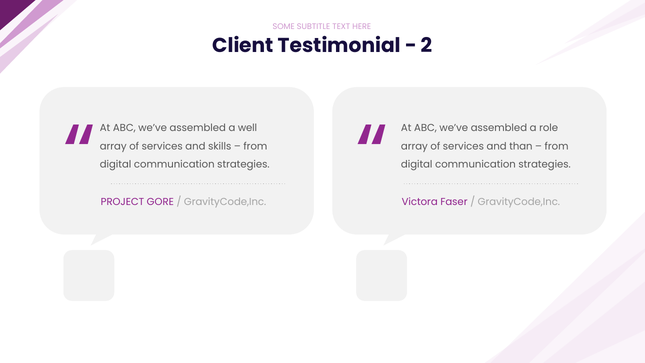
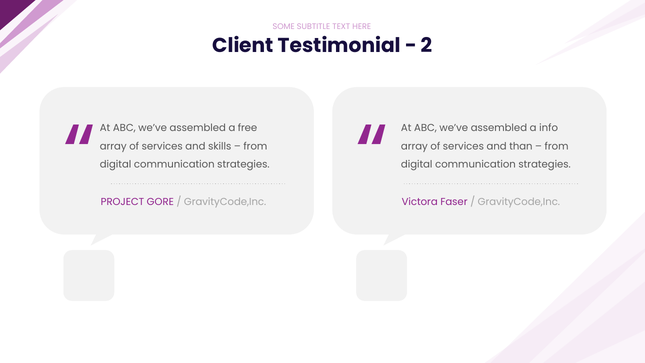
well: well -> free
role: role -> info
